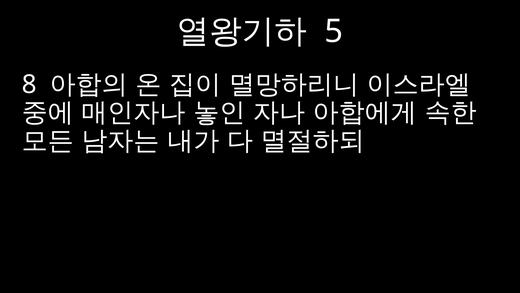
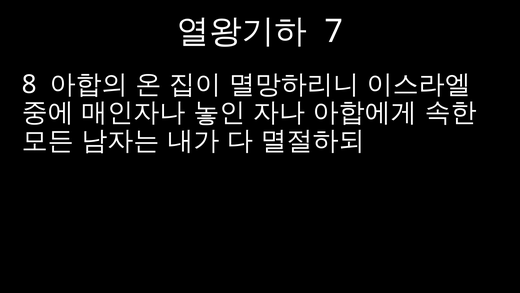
5: 5 -> 7
